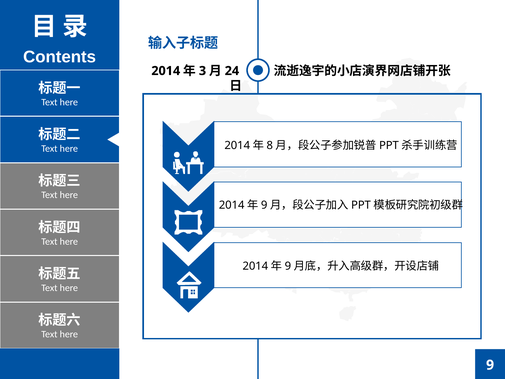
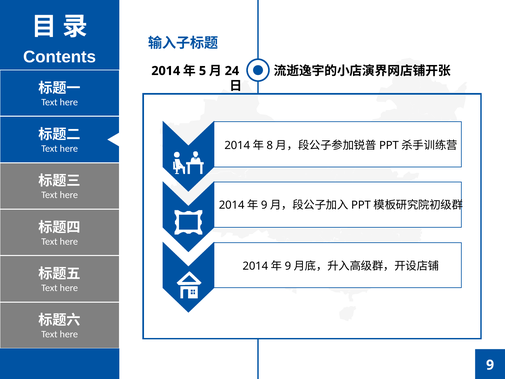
3: 3 -> 5
